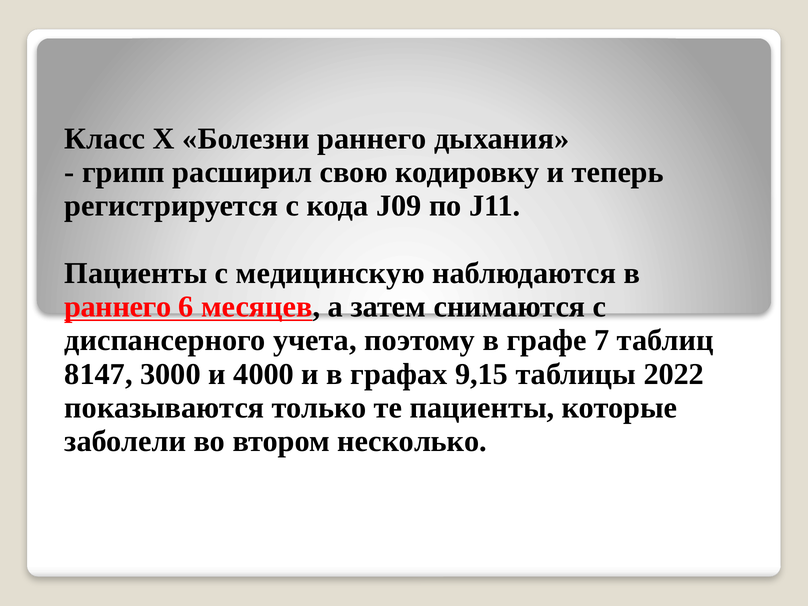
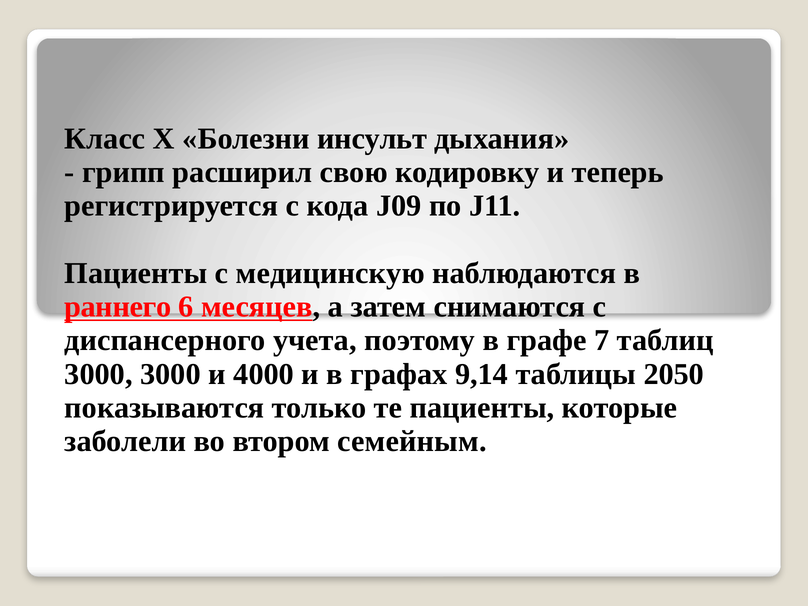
Болезни раннего: раннего -> инсульт
8147 at (99, 374): 8147 -> 3000
9,15: 9,15 -> 9,14
2022: 2022 -> 2050
несколько: несколько -> семейным
